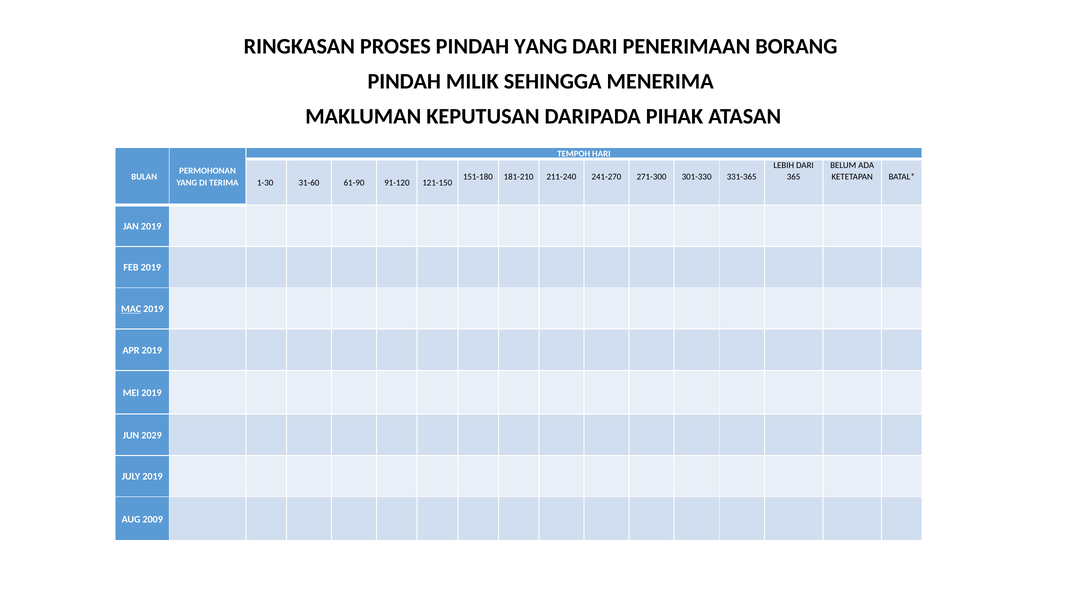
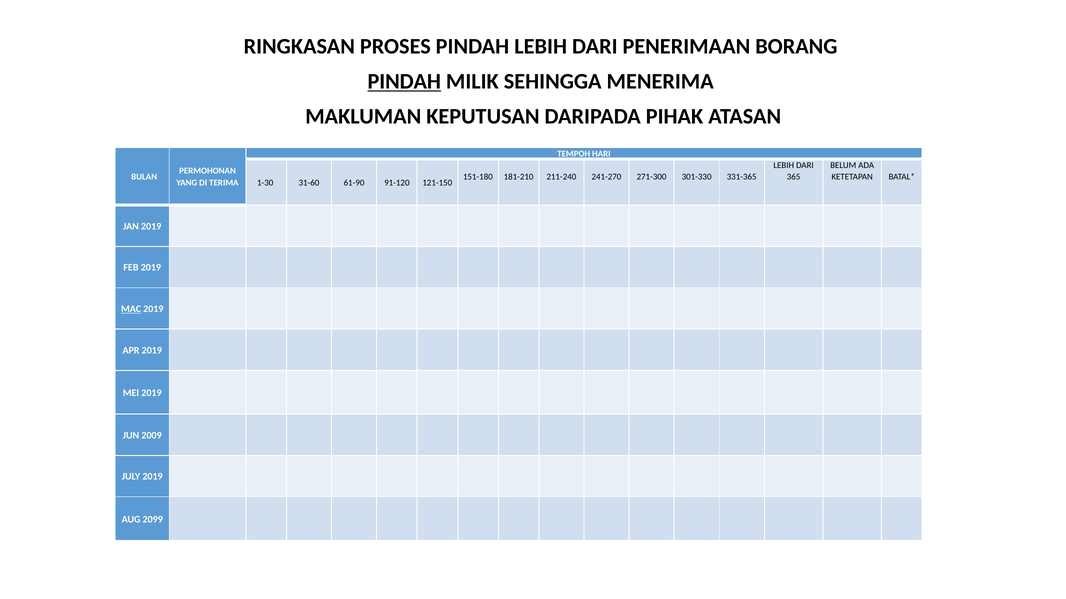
PINDAH YANG: YANG -> LEBIH
PINDAH at (404, 82) underline: none -> present
2029: 2029 -> 2009
2009: 2009 -> 2099
